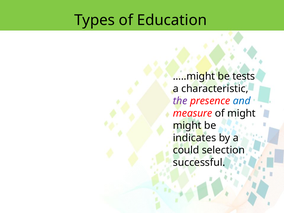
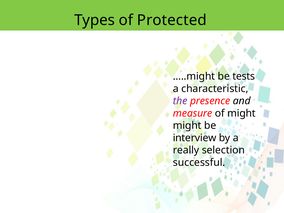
Education: Education -> Protected
and colour: blue -> black
indicates: indicates -> interview
could: could -> really
